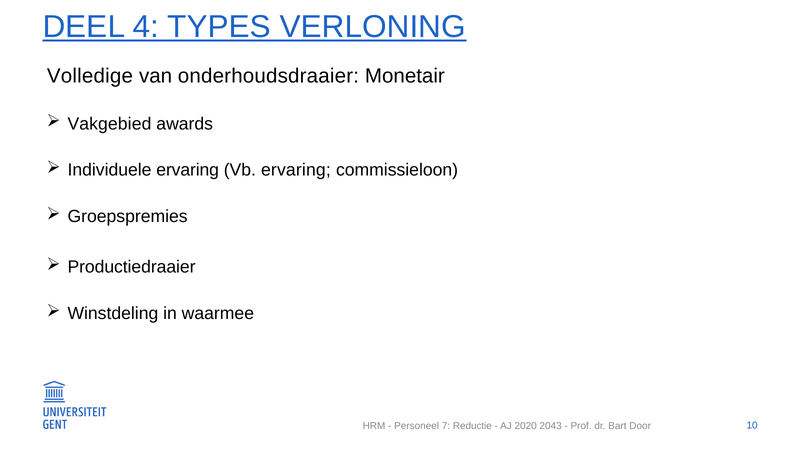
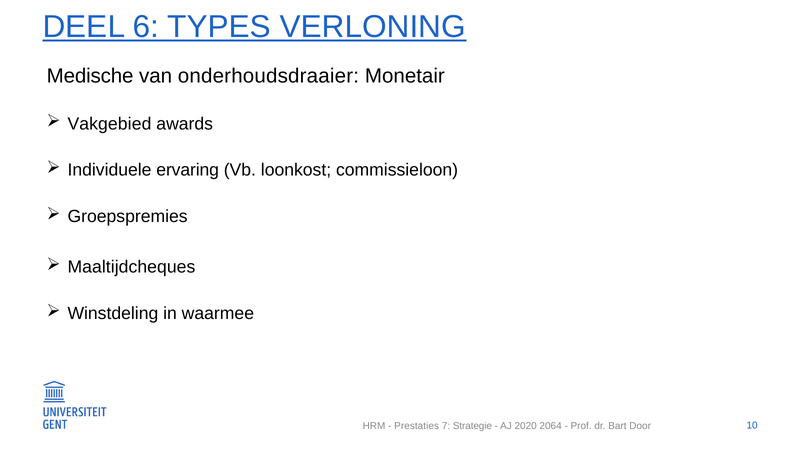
4: 4 -> 6
Volledige: Volledige -> Medische
Vb ervaring: ervaring -> loonkost
Productiedraaier: Productiedraaier -> Maaltijdcheques
Personeel: Personeel -> Prestaties
Reductie: Reductie -> Strategie
2043: 2043 -> 2064
